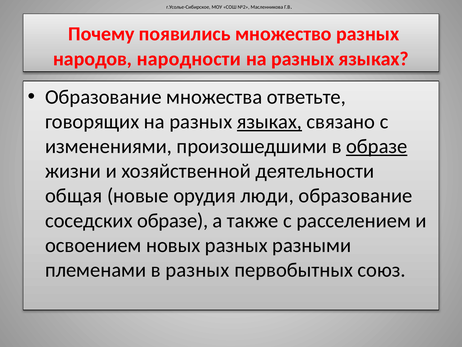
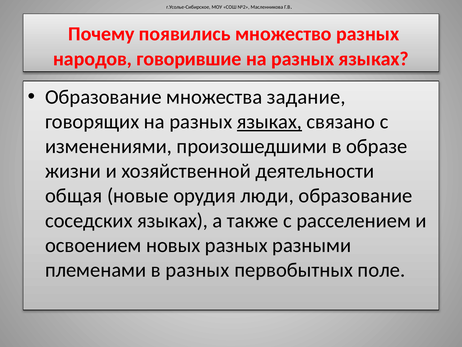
народности: народности -> говорившие
ответьте: ответьте -> задание
образе at (377, 146) underline: present -> none
соседских образе: образе -> языках
союз: союз -> поле
